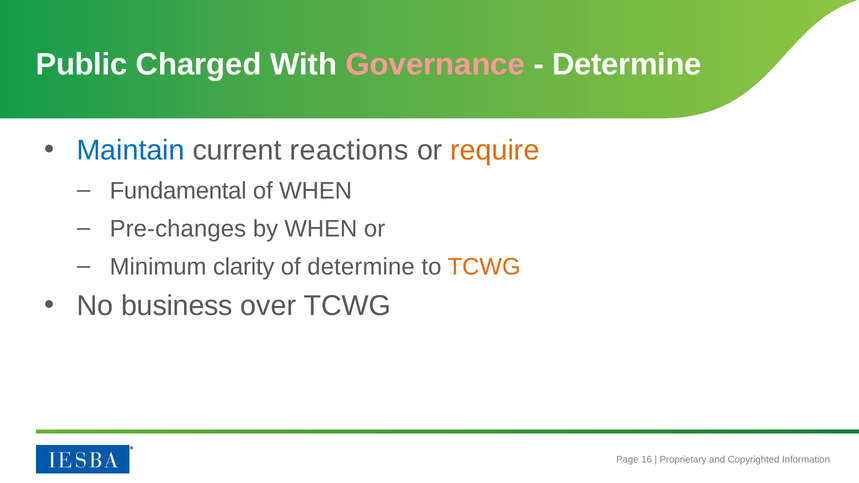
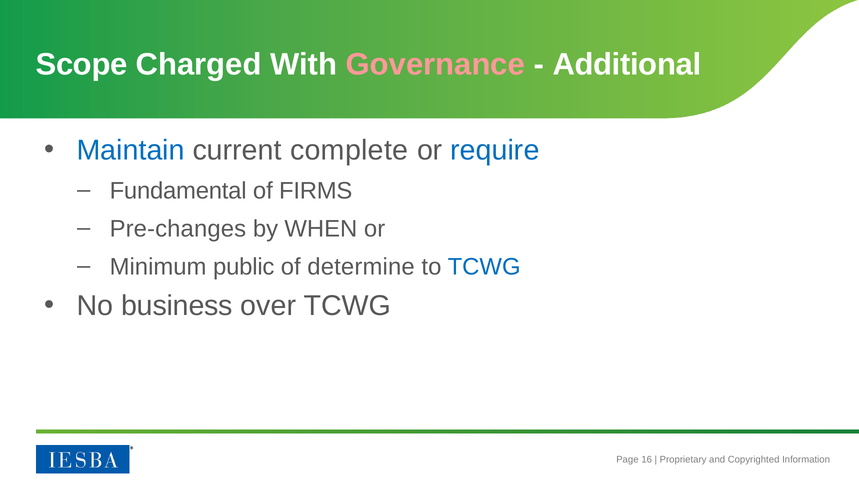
Public: Public -> Scope
Determine at (627, 64): Determine -> Additional
reactions: reactions -> complete
require colour: orange -> blue
of WHEN: WHEN -> FIRMS
clarity: clarity -> public
TCWG at (484, 267) colour: orange -> blue
